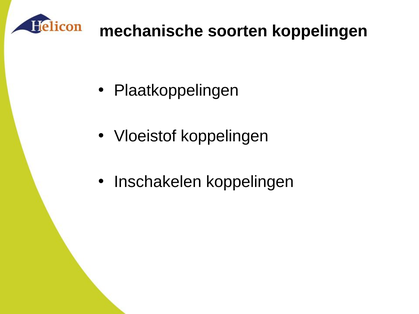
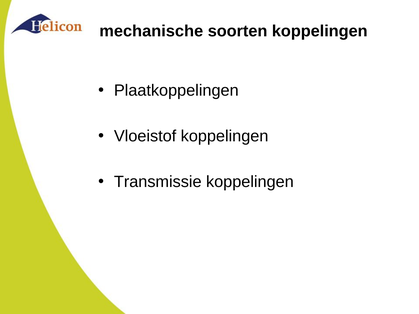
Inschakelen: Inschakelen -> Transmissie
